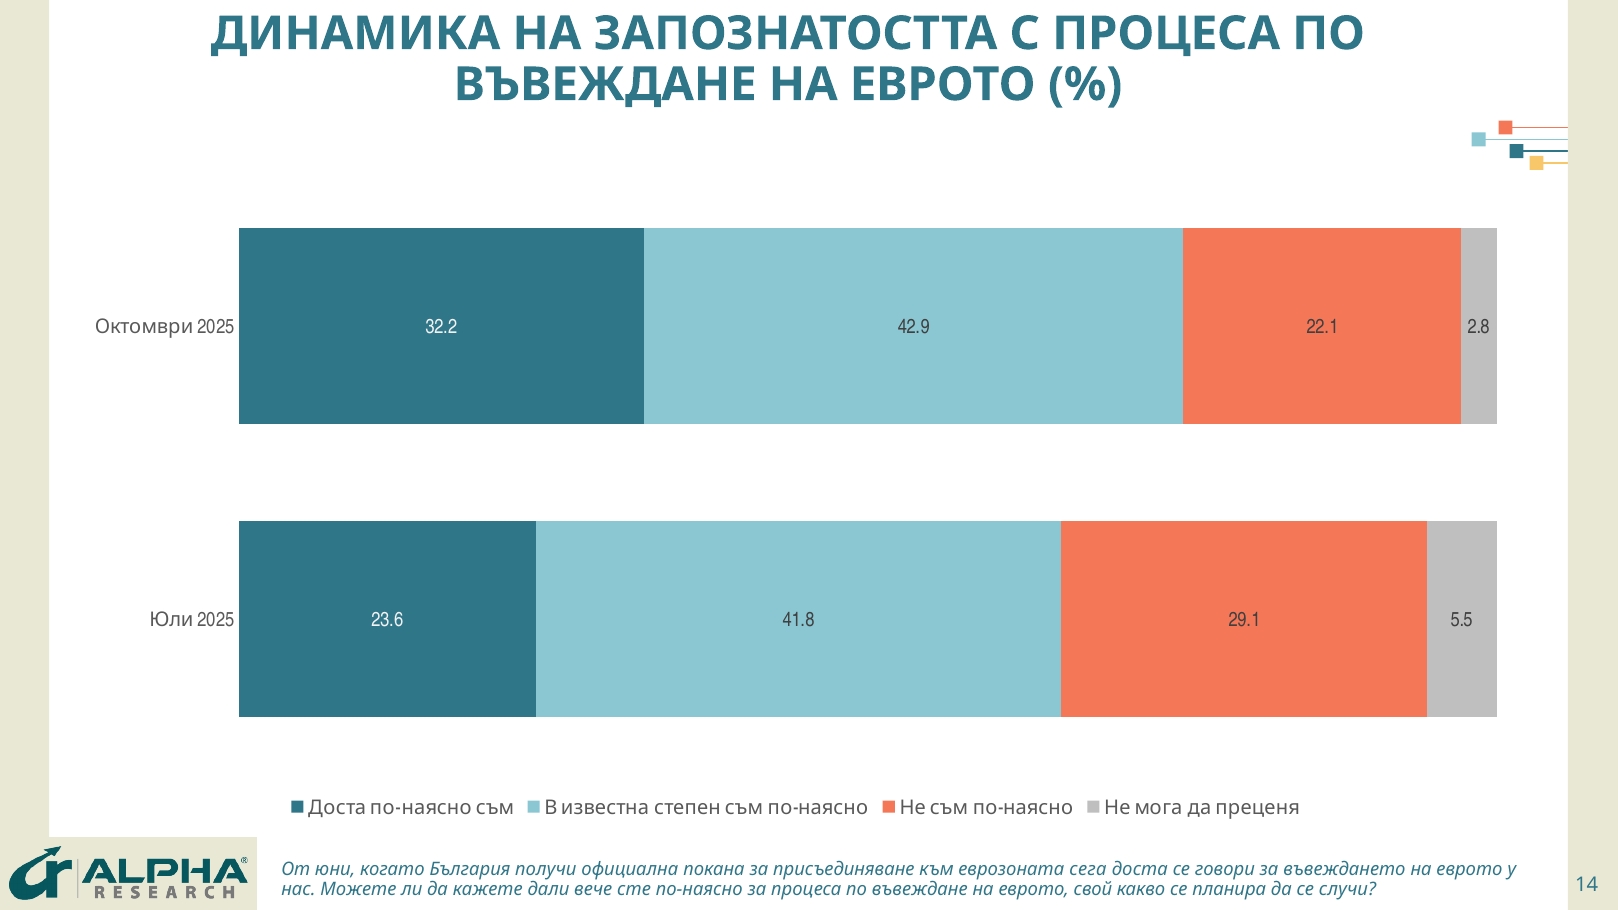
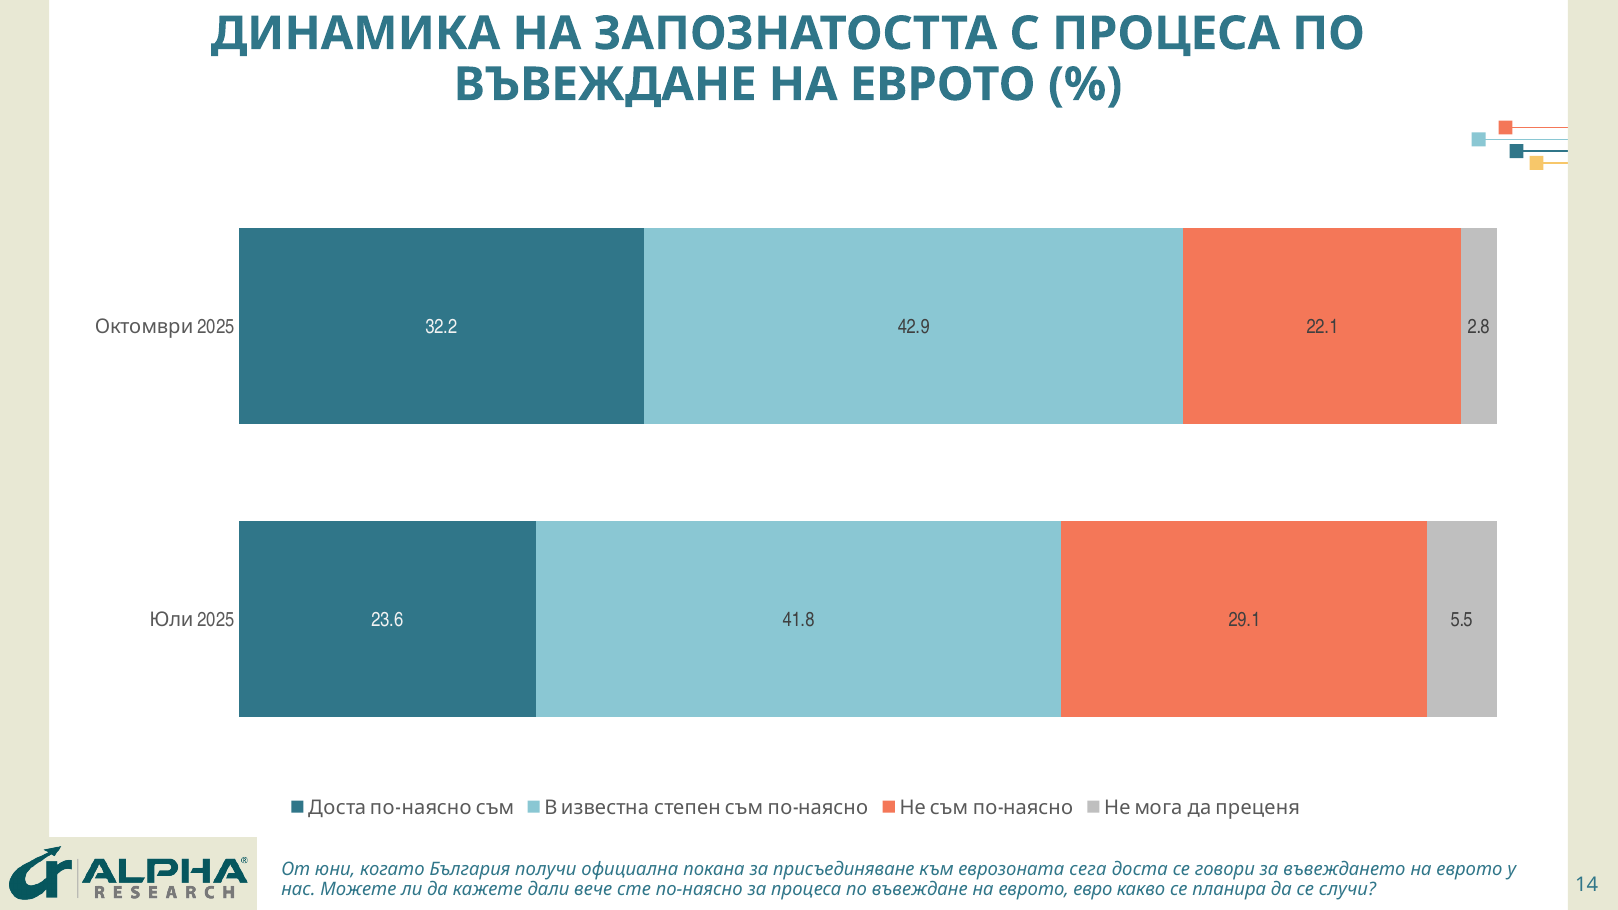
свой: свой -> евро
